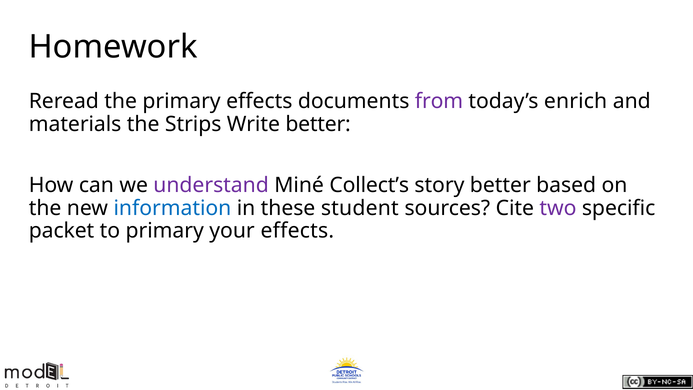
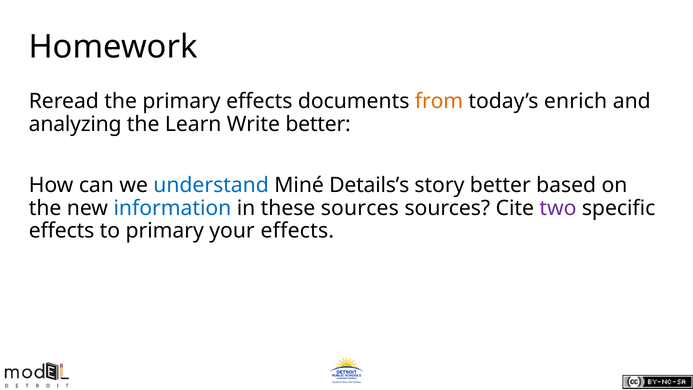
from colour: purple -> orange
materials: materials -> analyzing
Strips: Strips -> Learn
understand colour: purple -> blue
Collect’s: Collect’s -> Details’s
these student: student -> sources
packet at (62, 231): packet -> effects
